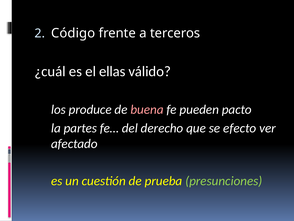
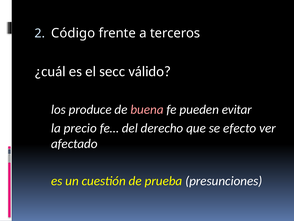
ellas: ellas -> secc
pacto: pacto -> evitar
partes: partes -> precio
presunciones colour: light green -> white
